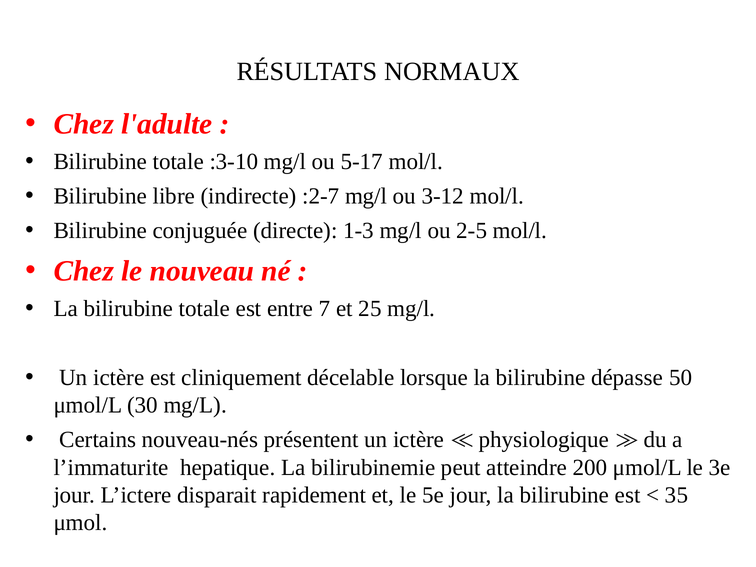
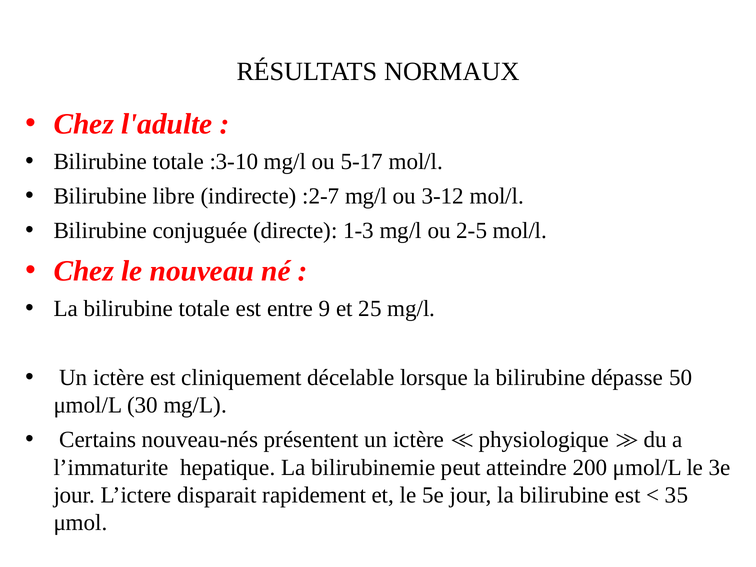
7: 7 -> 9
